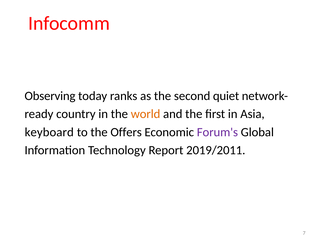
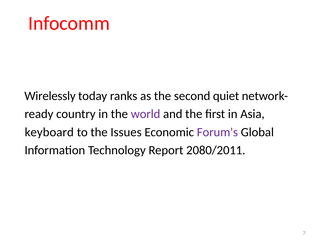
Observing: Observing -> Wirelessly
world colour: orange -> purple
Offers: Offers -> Issues
2019/2011: 2019/2011 -> 2080/2011
